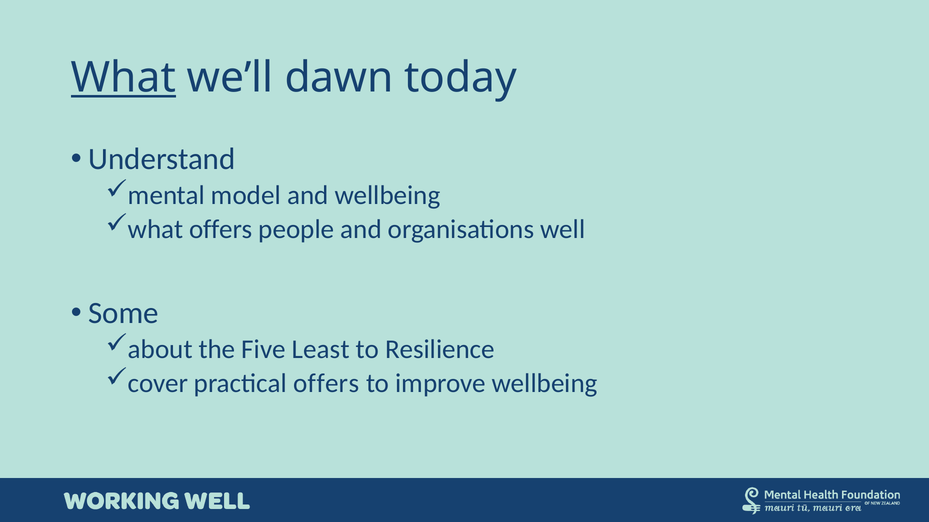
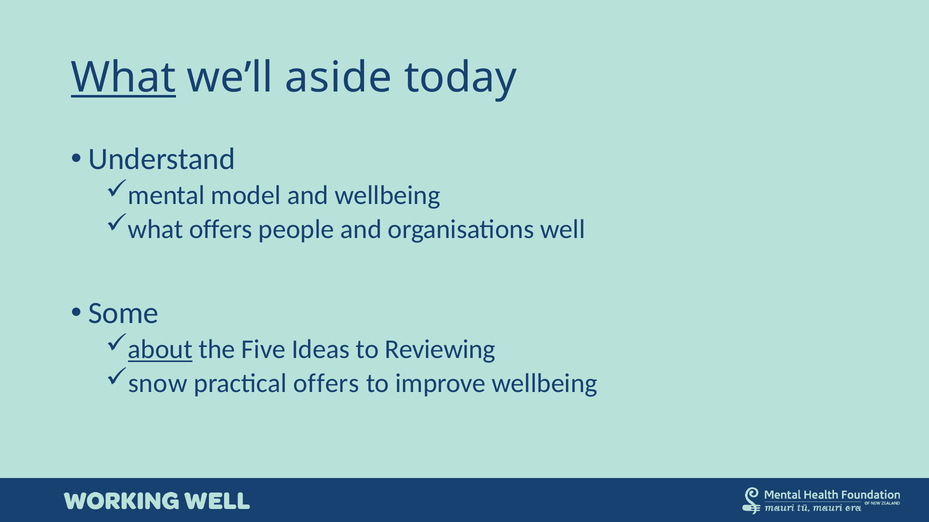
dawn: dawn -> aside
about underline: none -> present
Least: Least -> Ideas
Resilience: Resilience -> Reviewing
cover: cover -> snow
